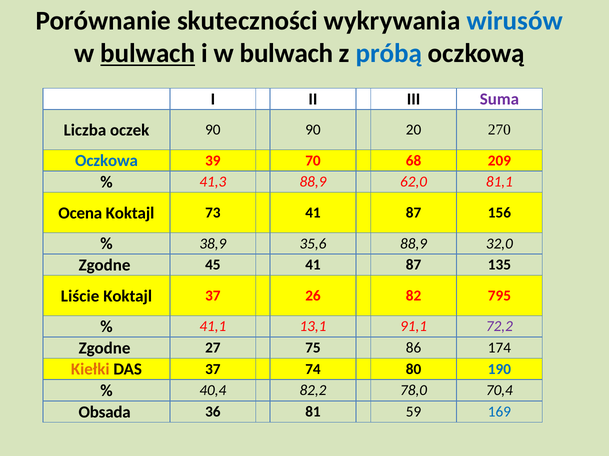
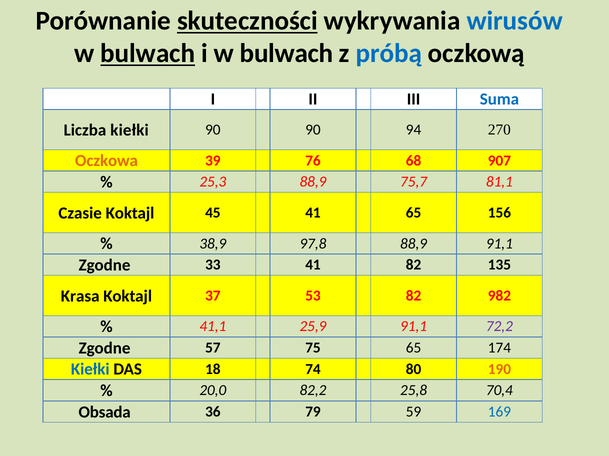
skuteczności underline: none -> present
Suma colour: purple -> blue
Liczba oczek: oczek -> kiełki
20: 20 -> 94
Oczkowa colour: blue -> orange
70: 70 -> 76
209: 209 -> 907
41,3: 41,3 -> 25,3
62,0: 62,0 -> 75,7
Ocena: Ocena -> Czasie
73: 73 -> 45
87 at (414, 213): 87 -> 65
35,6: 35,6 -> 97,8
88,9 32,0: 32,0 -> 91,1
45: 45 -> 33
87 at (414, 265): 87 -> 82
Liście: Liście -> Krasa
26: 26 -> 53
795: 795 -> 982
13,1: 13,1 -> 25,9
27: 27 -> 57
75 86: 86 -> 65
Kiełki at (90, 370) colour: orange -> blue
DAS 37: 37 -> 18
190 colour: blue -> orange
40,4: 40,4 -> 20,0
78,0: 78,0 -> 25,8
81: 81 -> 79
